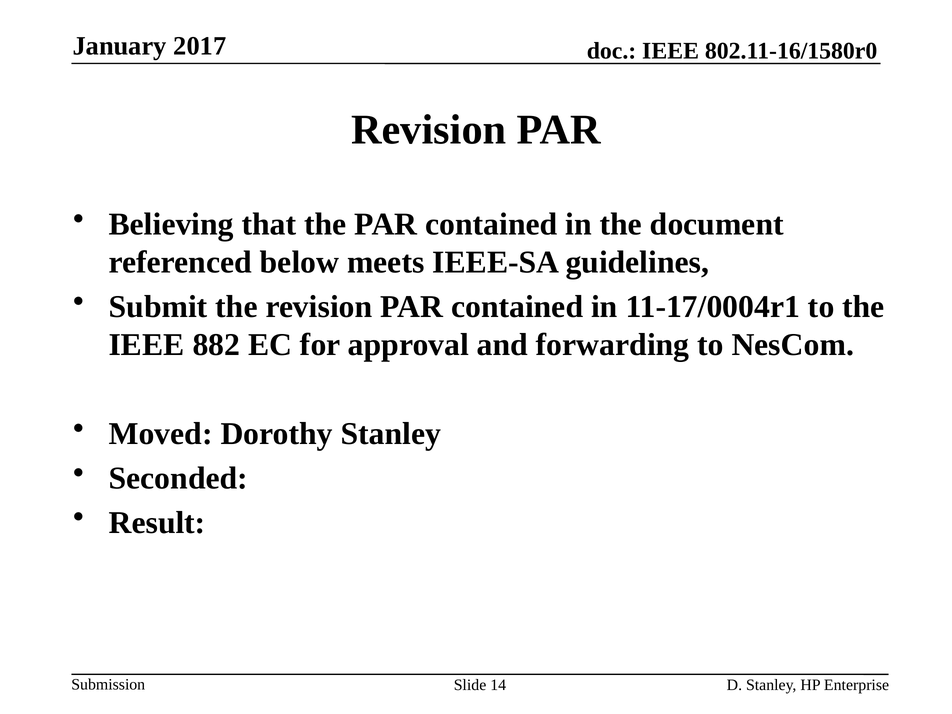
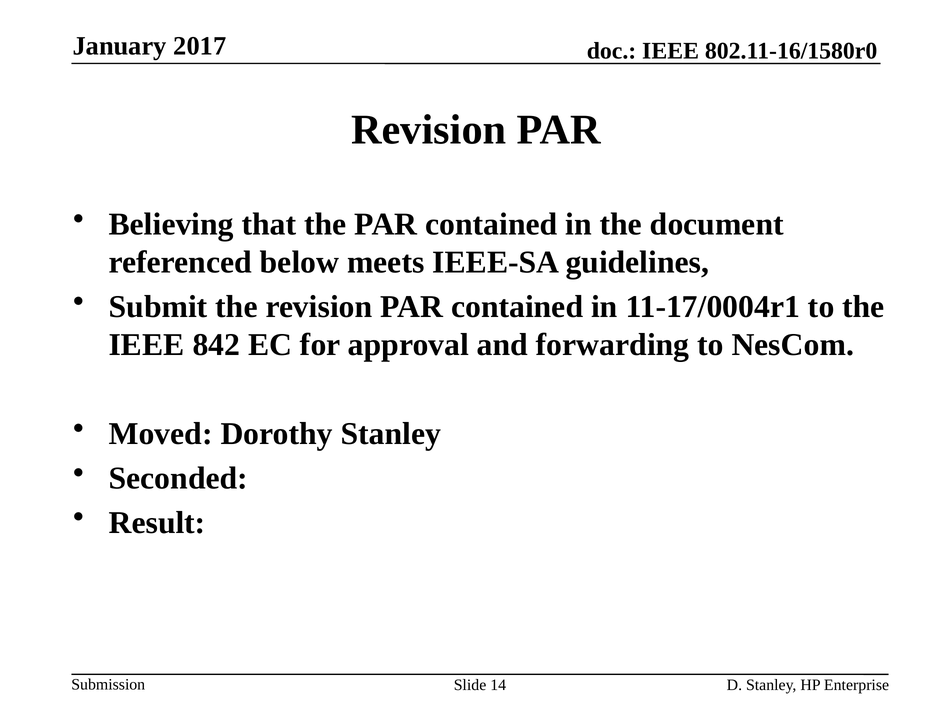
882: 882 -> 842
